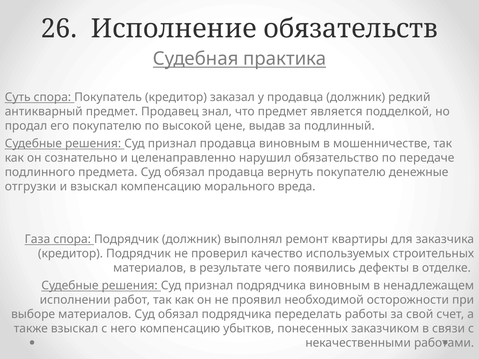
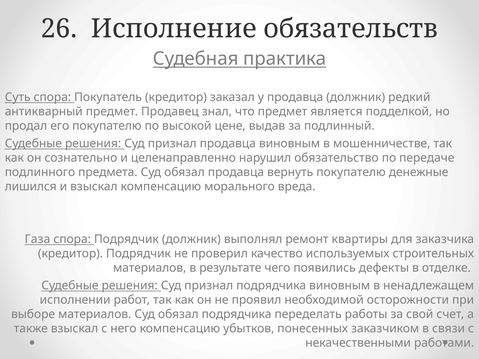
отгрузки: отгрузки -> лишился
